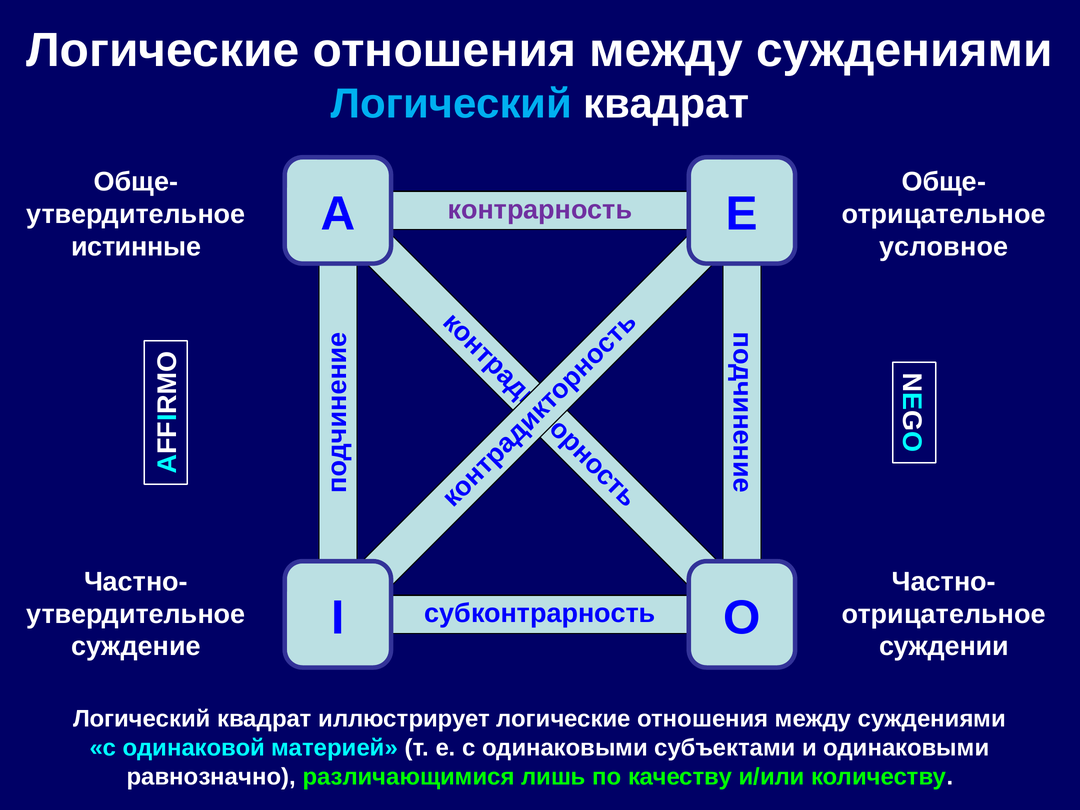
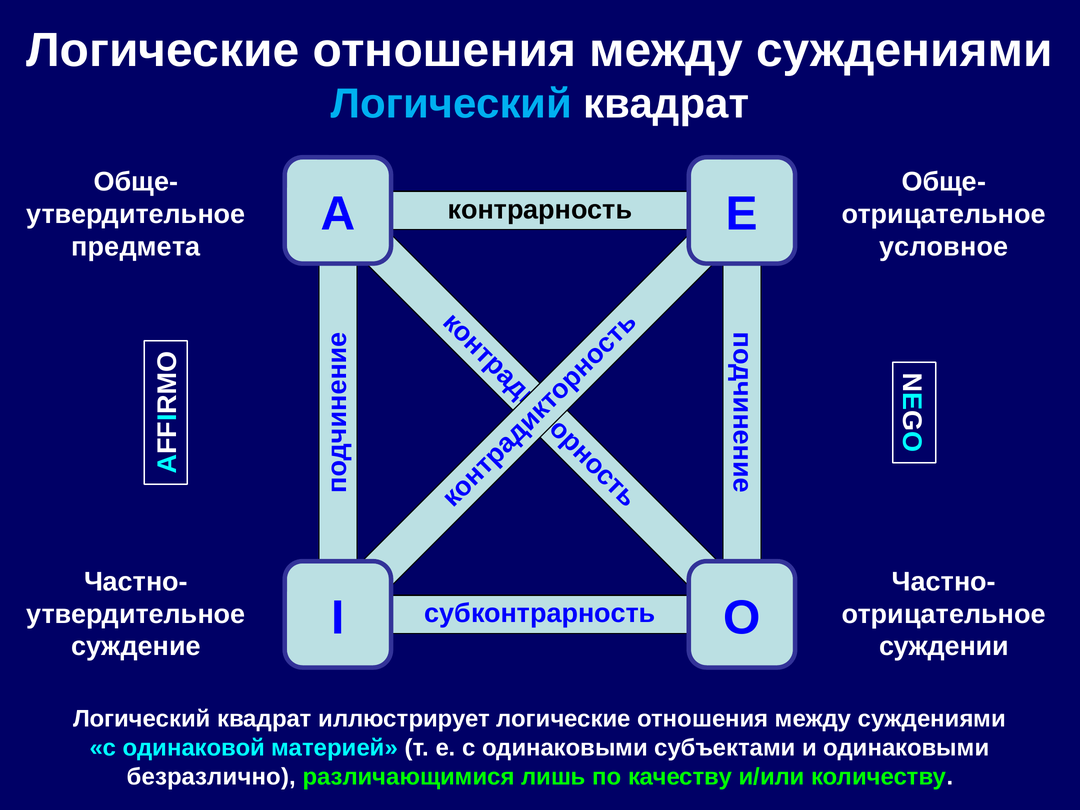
контрарность colour: purple -> black
истинные: истинные -> предмета
равнозначно: равнозначно -> безразлично
